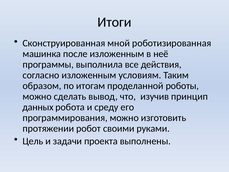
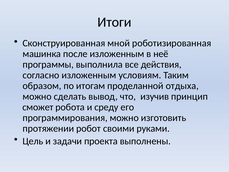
роботы: роботы -> отдыха
данных: данных -> сможет
